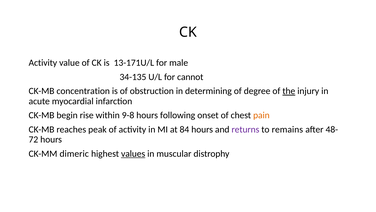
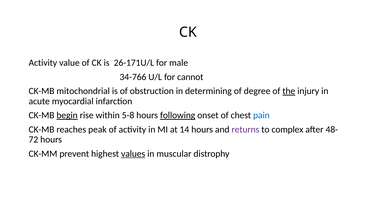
13-171U/L: 13-171U/L -> 26-171U/L
34-135: 34-135 -> 34-766
concentration: concentration -> mitochondrial
begin underline: none -> present
9-8: 9-8 -> 5-8
following underline: none -> present
pain colour: orange -> blue
84: 84 -> 14
remains: remains -> complex
dimeric: dimeric -> prevent
